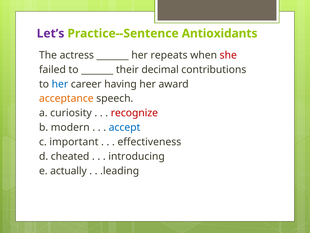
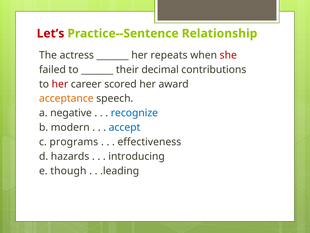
Let’s colour: purple -> red
Antioxidants: Antioxidants -> Relationship
her at (60, 84) colour: blue -> red
having: having -> scored
curiosity: curiosity -> negative
recognize colour: red -> blue
important: important -> programs
cheated: cheated -> hazards
actually: actually -> though
